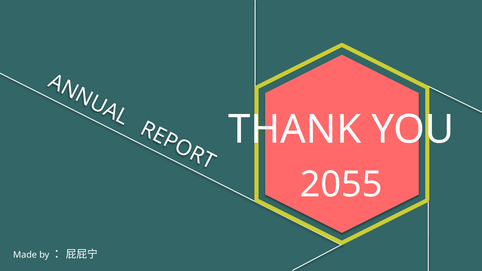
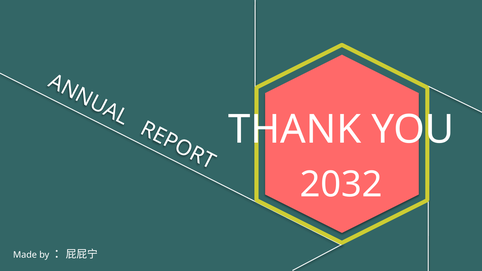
2055: 2055 -> 2032
